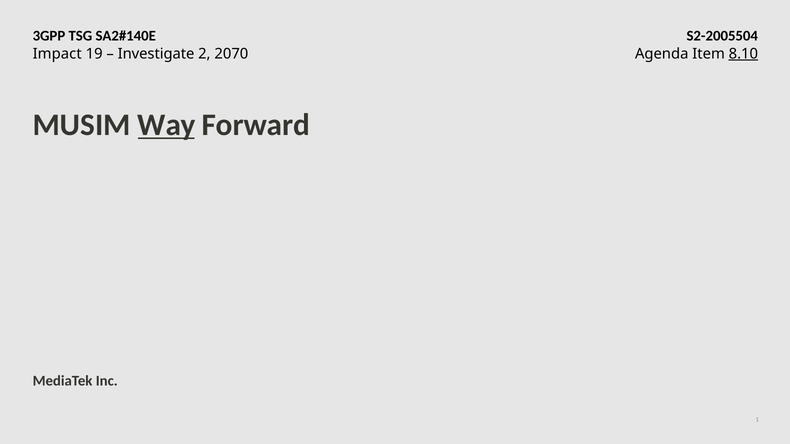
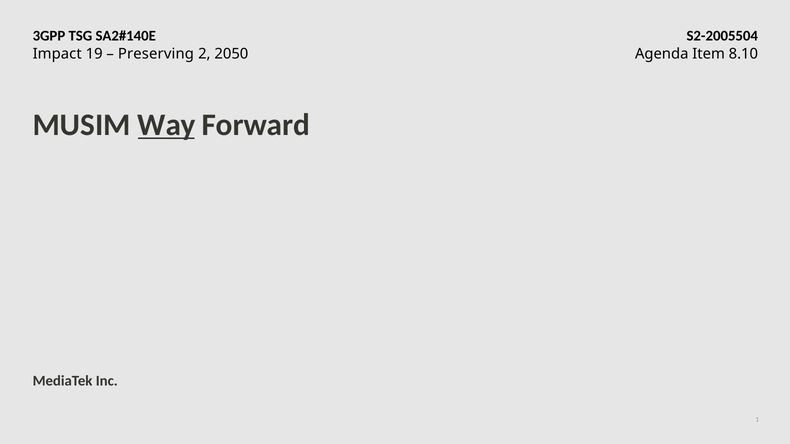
Investigate: Investigate -> Preserving
2070: 2070 -> 2050
8.10 underline: present -> none
